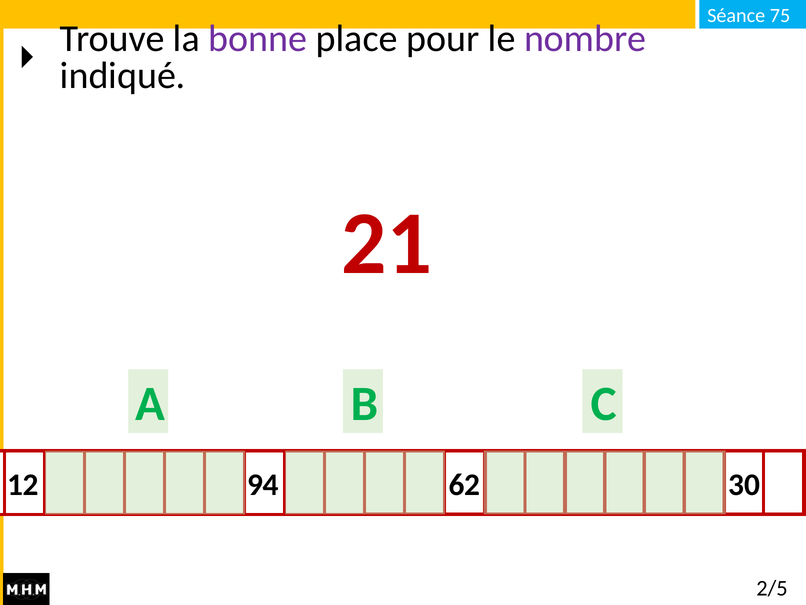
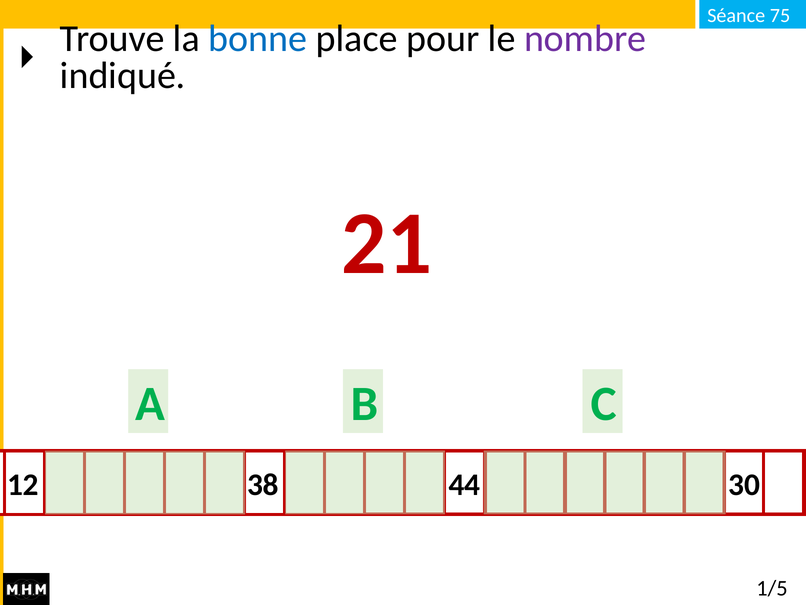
bonne colour: purple -> blue
94: 94 -> 38
62: 62 -> 44
2/5: 2/5 -> 1/5
